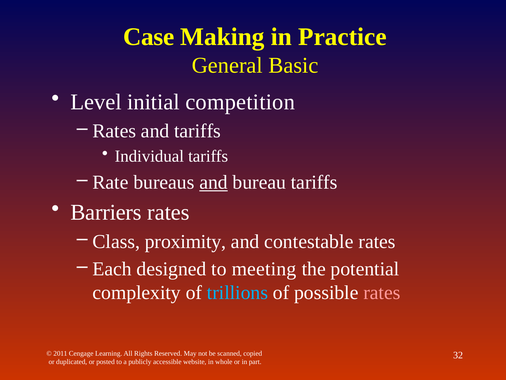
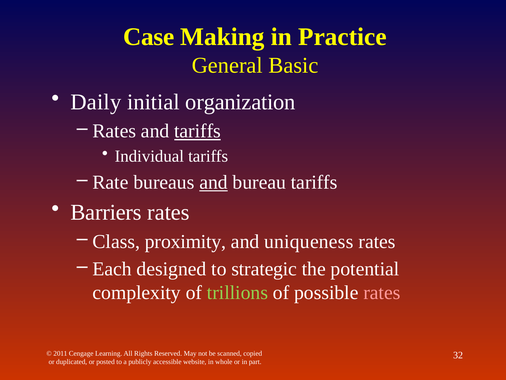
Level: Level -> Daily
competition: competition -> organization
tariffs at (198, 131) underline: none -> present
contestable: contestable -> uniqueness
meeting: meeting -> strategic
trillions colour: light blue -> light green
